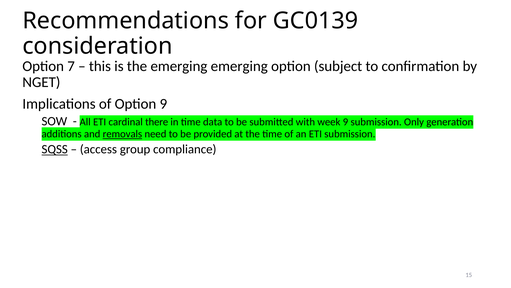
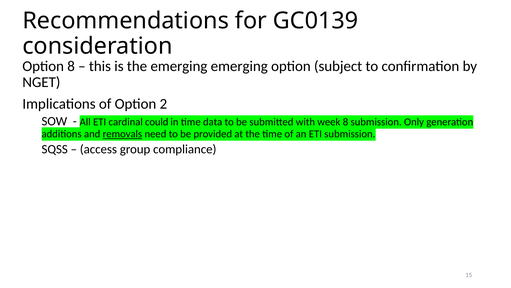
Option 7: 7 -> 8
Option 9: 9 -> 2
there: there -> could
week 9: 9 -> 8
SQSS underline: present -> none
